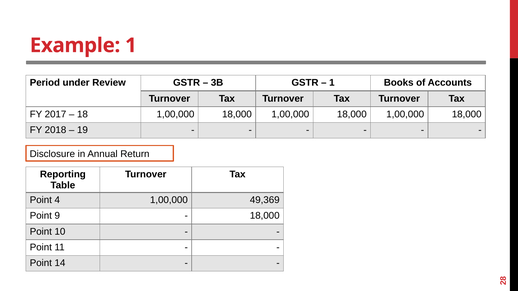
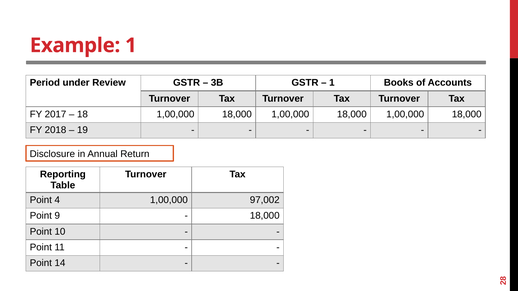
49,369: 49,369 -> 97,002
